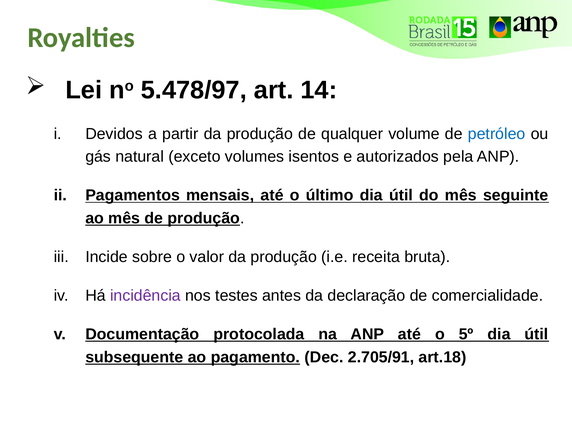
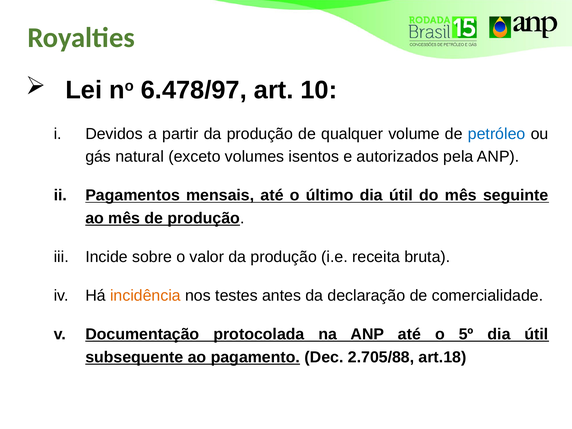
5.478/97: 5.478/97 -> 6.478/97
14: 14 -> 10
incidência colour: purple -> orange
2.705/91: 2.705/91 -> 2.705/88
